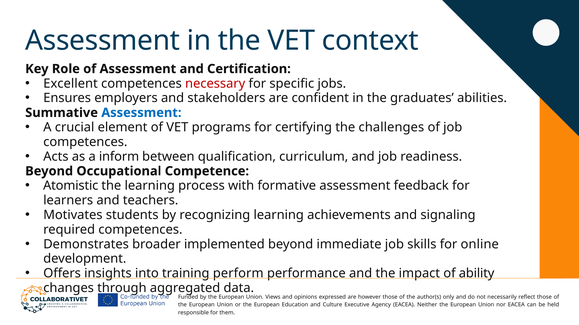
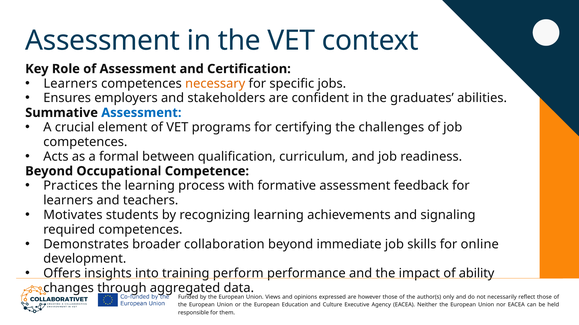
Excellent at (71, 84): Excellent -> Learners
necessary colour: red -> orange
inform: inform -> formal
Atomistic: Atomistic -> Practices
implemented: implemented -> collaboration
